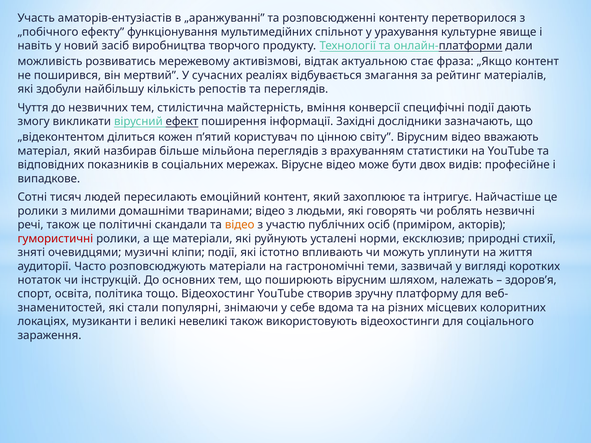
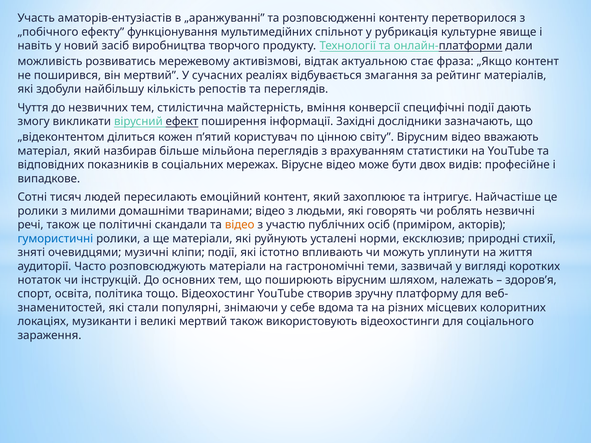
урахування: урахування -> рубрикація
гумористичні colour: red -> blue
великі невеликі: невеликі -> мертвий
